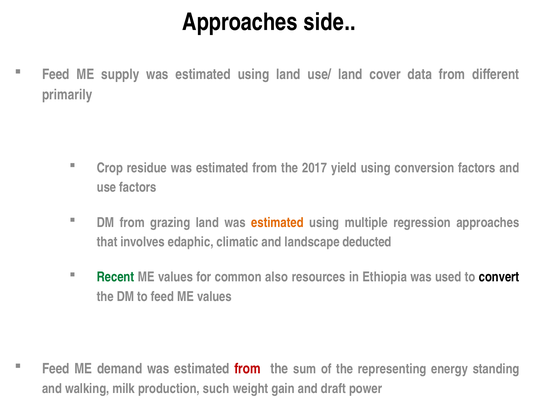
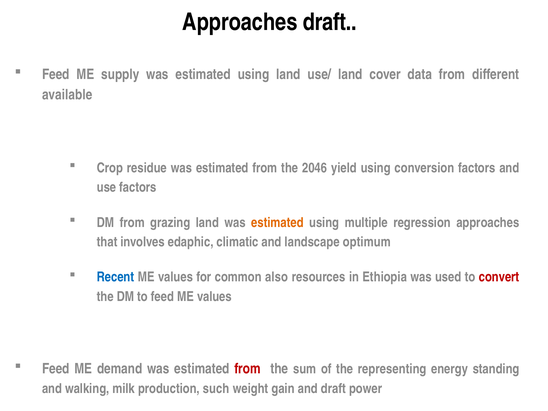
Approaches side: side -> draft
primarily: primarily -> available
2017: 2017 -> 2046
deducted: deducted -> optimum
Recent colour: green -> blue
convert colour: black -> red
